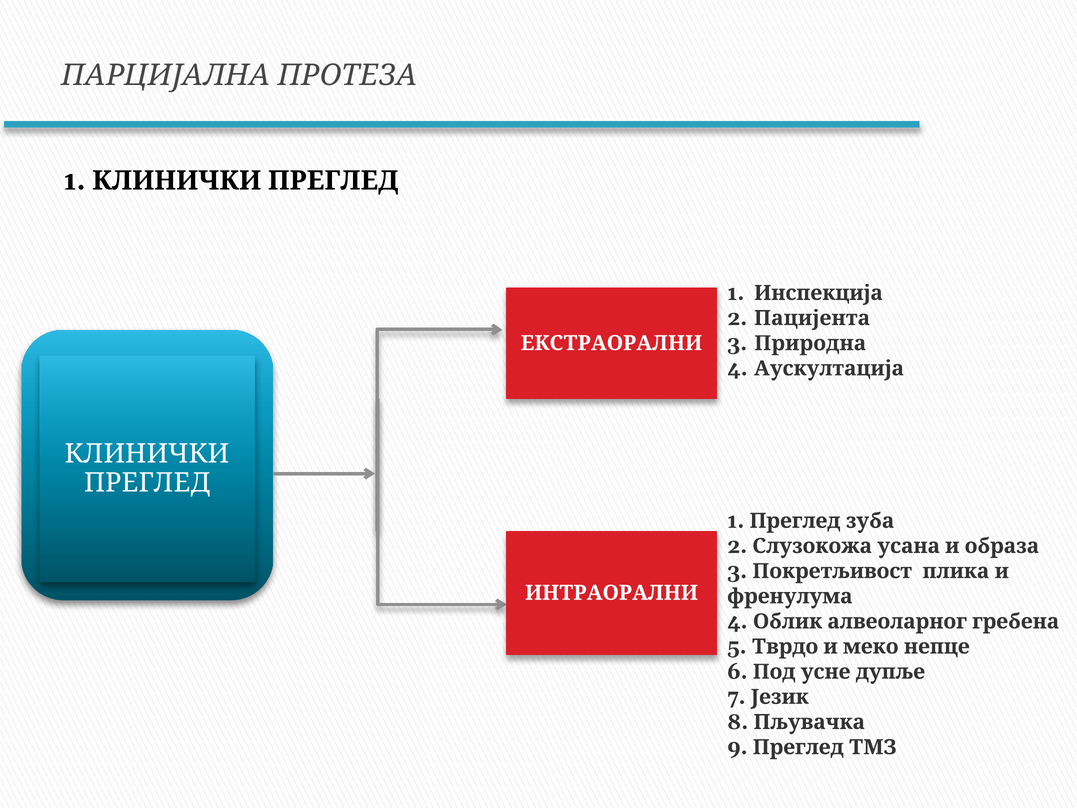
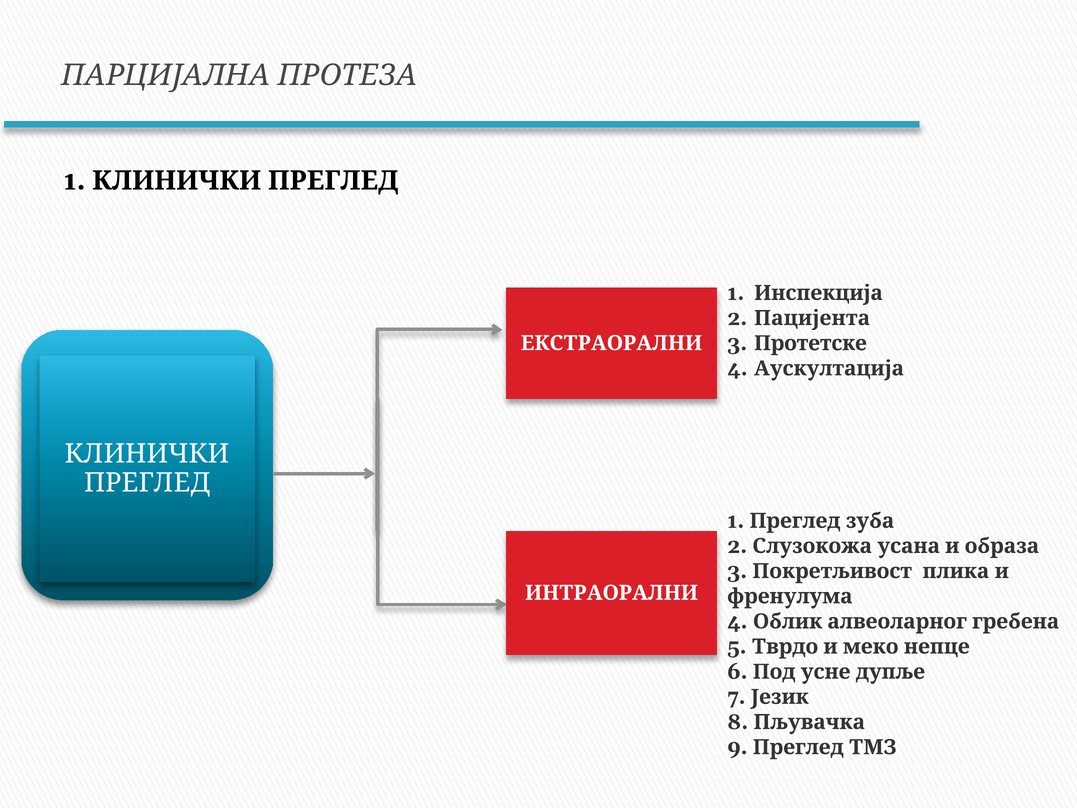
Природна: Природна -> Протетске
